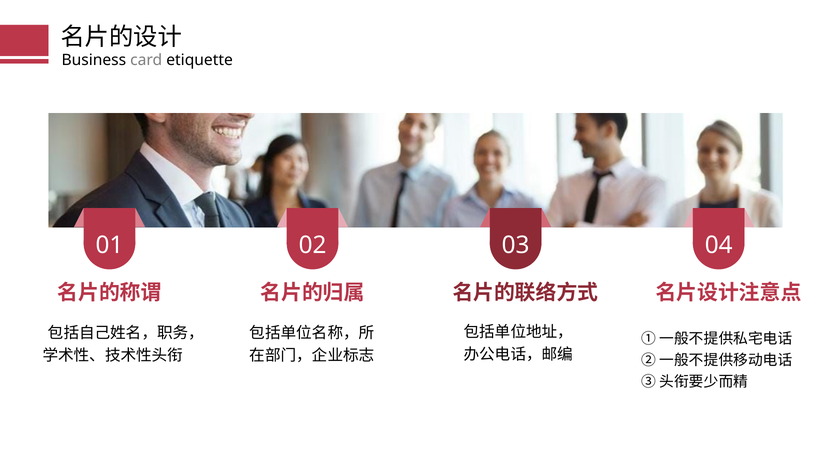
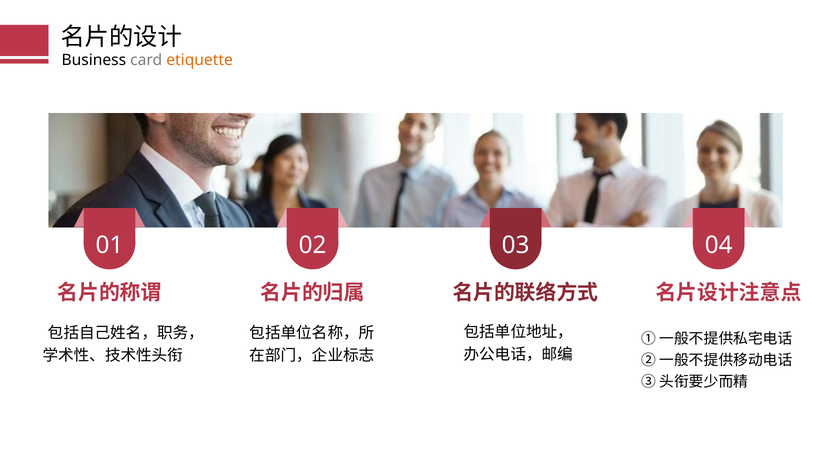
etiquette colour: black -> orange
